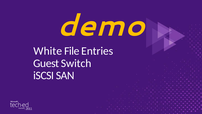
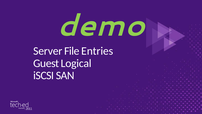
demo colour: yellow -> light green
White: White -> Server
Switch: Switch -> Logical
